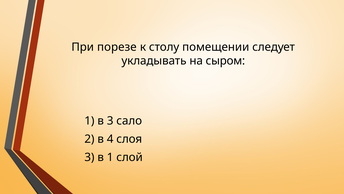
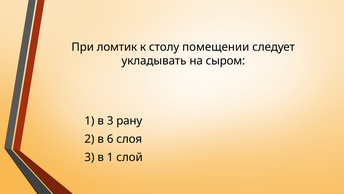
порезе: порезе -> ломтик
сало: сало -> рану
4: 4 -> 6
